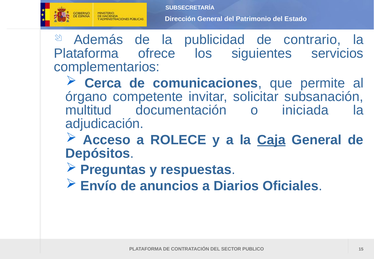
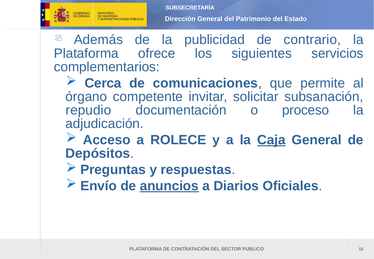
multitud: multitud -> repudio
iniciada: iniciada -> proceso
anuncios underline: none -> present
